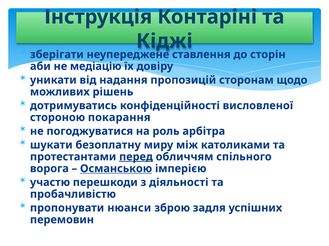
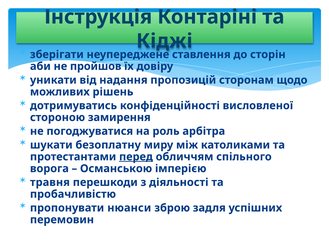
медіацію: медіацію -> пройшов
покарання: покарання -> замирення
Османською underline: present -> none
участю: участю -> травня
